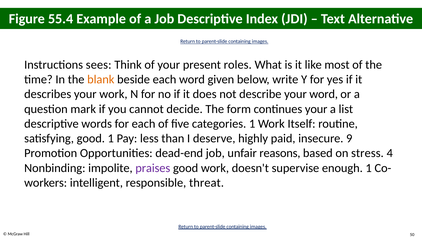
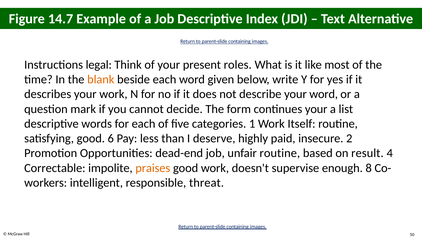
55.4: 55.4 -> 14.7
sees: sees -> legal
good 1: 1 -> 6
9: 9 -> 2
unfair reasons: reasons -> routine
stress: stress -> result
Nonbinding: Nonbinding -> Correctable
praises colour: purple -> orange
enough 1: 1 -> 8
